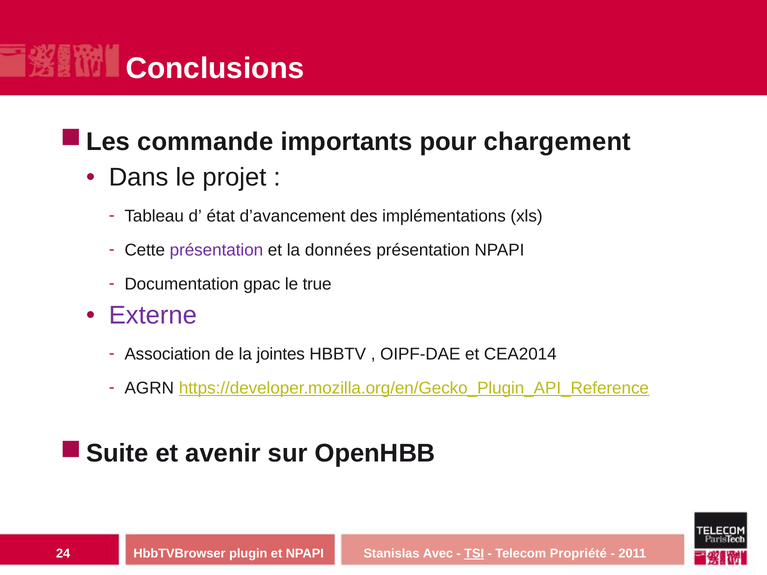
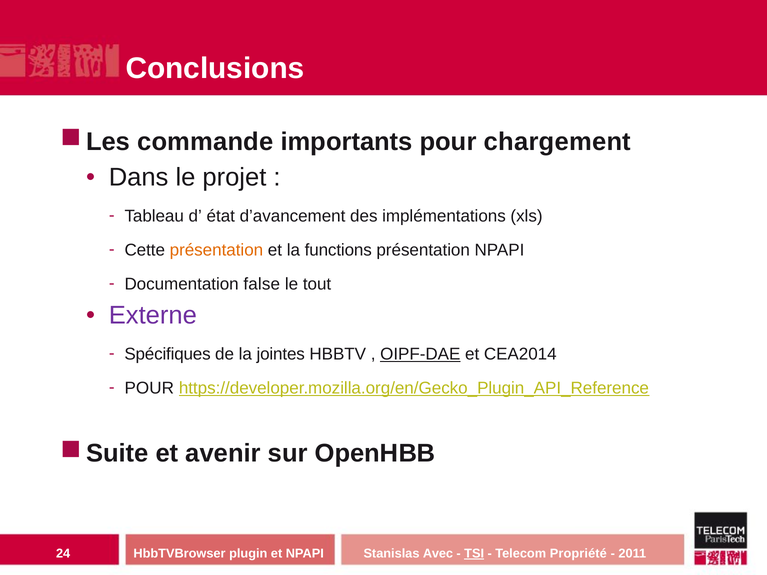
présentation at (216, 250) colour: purple -> orange
données: données -> functions
gpac: gpac -> false
true: true -> tout
Association: Association -> Spécifiques
OIPF-DAE underline: none -> present
AGRN at (149, 388): AGRN -> POUR
